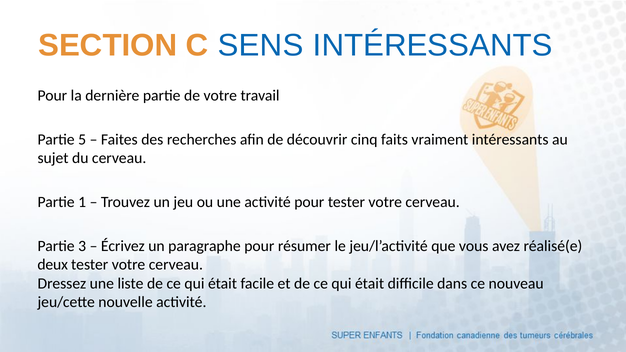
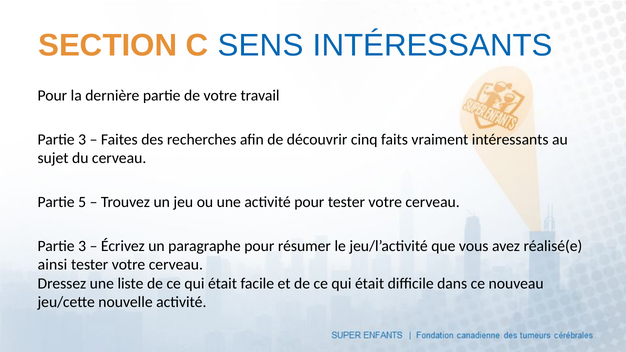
5 at (82, 140): 5 -> 3
1: 1 -> 5
deux: deux -> ainsi
